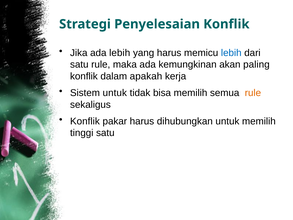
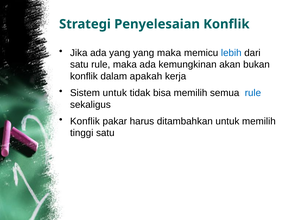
ada lebih: lebih -> yang
yang harus: harus -> maka
paling: paling -> bukan
rule at (253, 93) colour: orange -> blue
dihubungkan: dihubungkan -> ditambahkan
